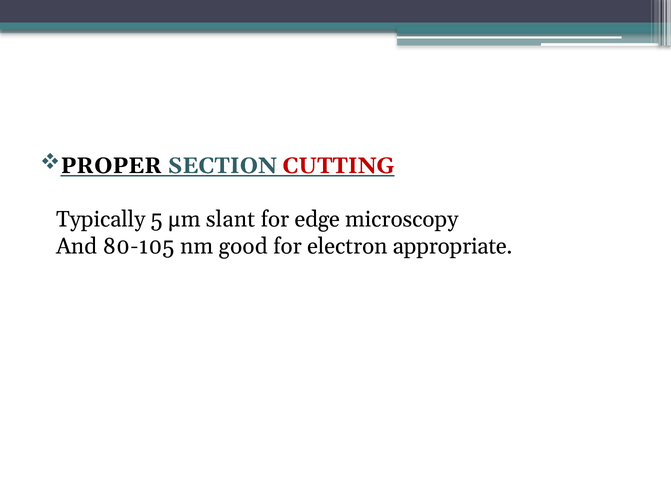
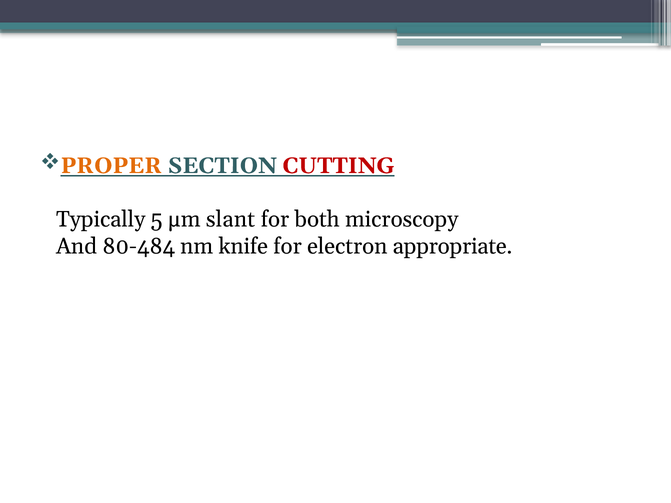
PROPER colour: black -> orange
edge: edge -> both
80-105: 80-105 -> 80-484
good: good -> knife
